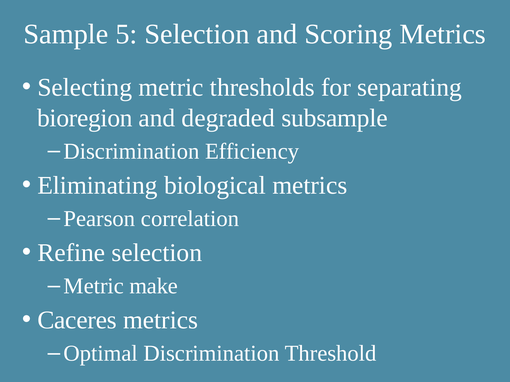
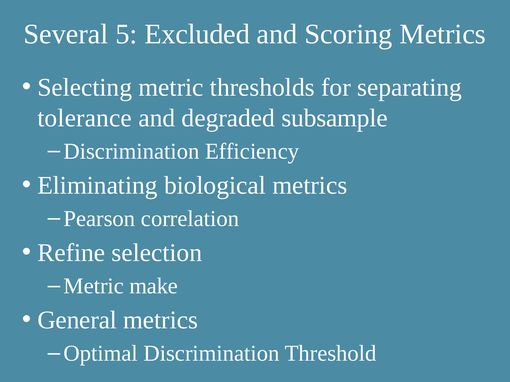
Sample: Sample -> Several
5 Selection: Selection -> Excluded
bioregion: bioregion -> tolerance
Caceres: Caceres -> General
